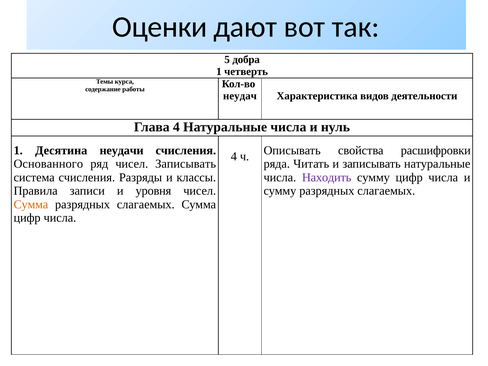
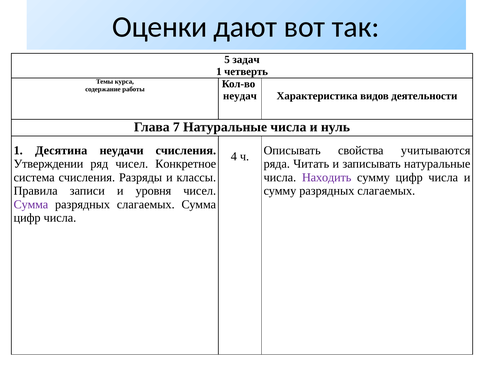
добра: добра -> задач
Глава 4: 4 -> 7
расшифровки: расшифровки -> учитываются
Основанного: Основанного -> Утверждении
чисел Записывать: Записывать -> Конкретное
Сумма at (31, 204) colour: orange -> purple
